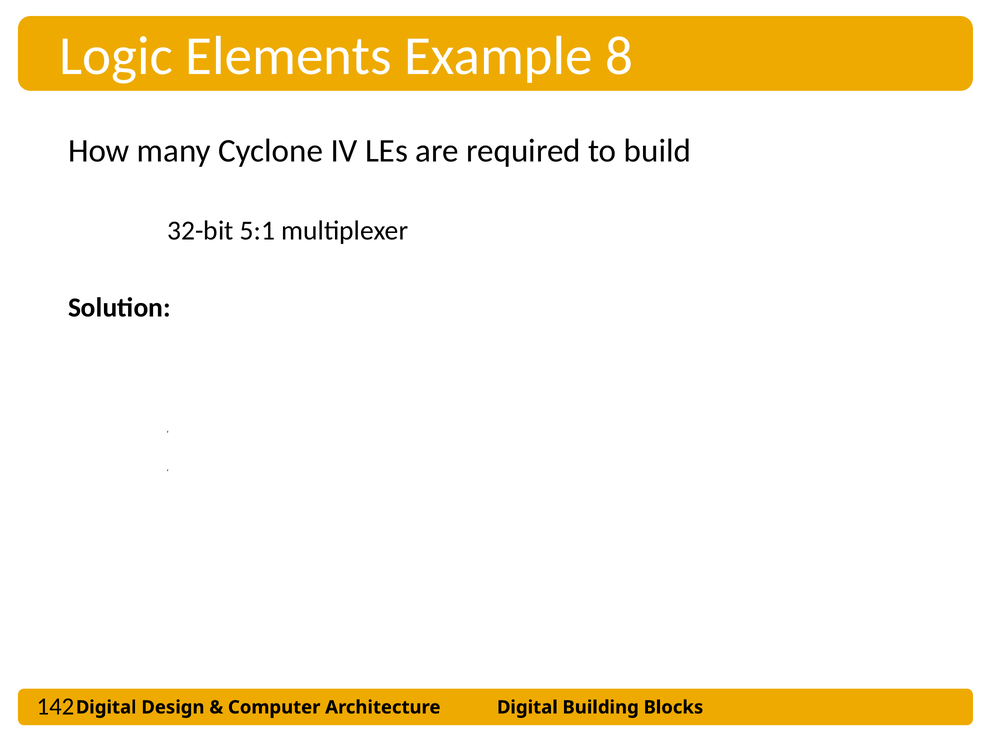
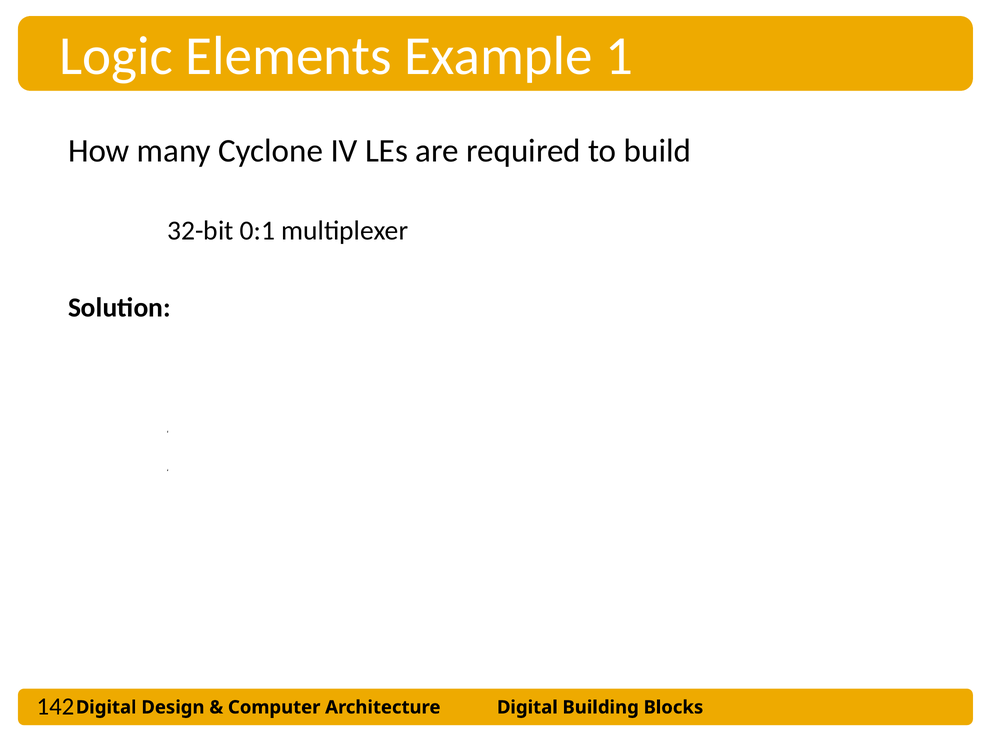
8: 8 -> 1
5:1: 5:1 -> 0:1
